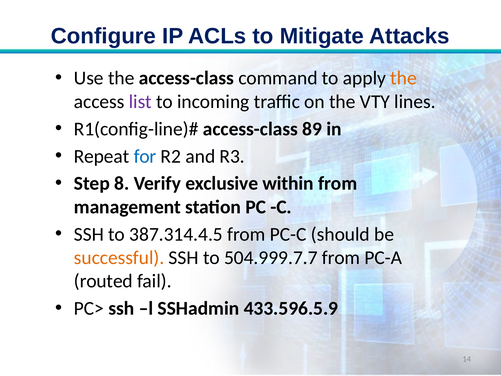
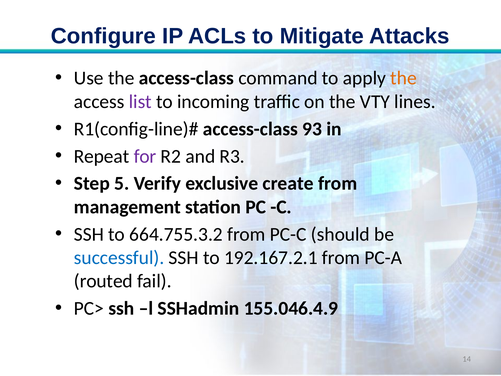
89: 89 -> 93
for colour: blue -> purple
8: 8 -> 5
within: within -> create
387.314.4.5: 387.314.4.5 -> 664.755.3.2
successful colour: orange -> blue
504.999.7.7: 504.999.7.7 -> 192.167.2.1
433.596.5.9: 433.596.5.9 -> 155.046.4.9
